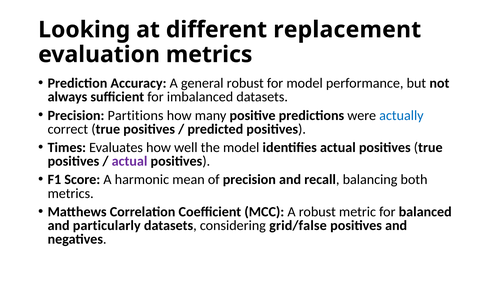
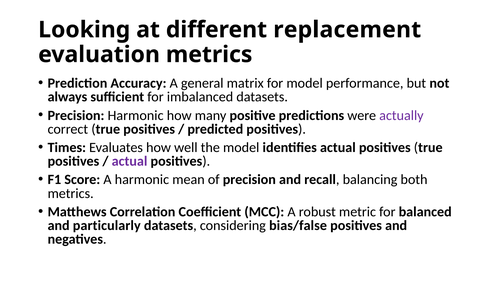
general robust: robust -> matrix
Precision Partitions: Partitions -> Harmonic
actually colour: blue -> purple
grid/false: grid/false -> bias/false
